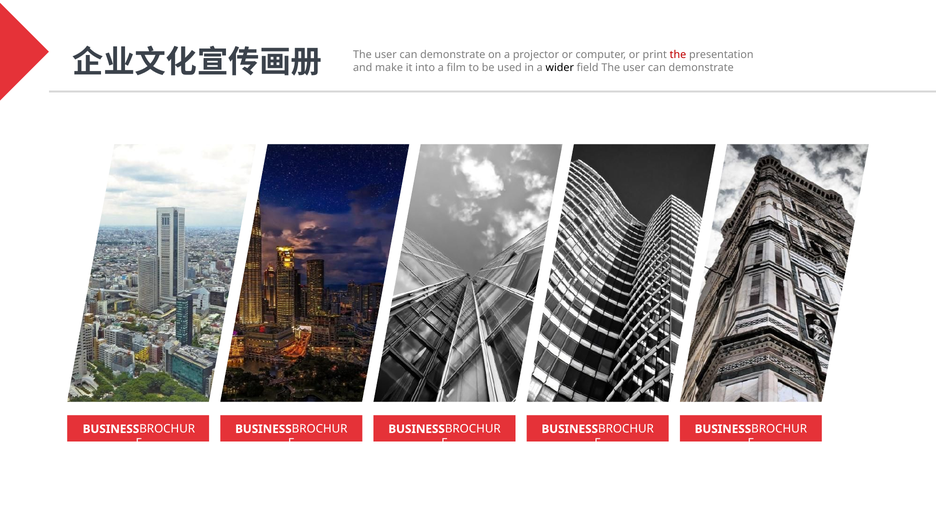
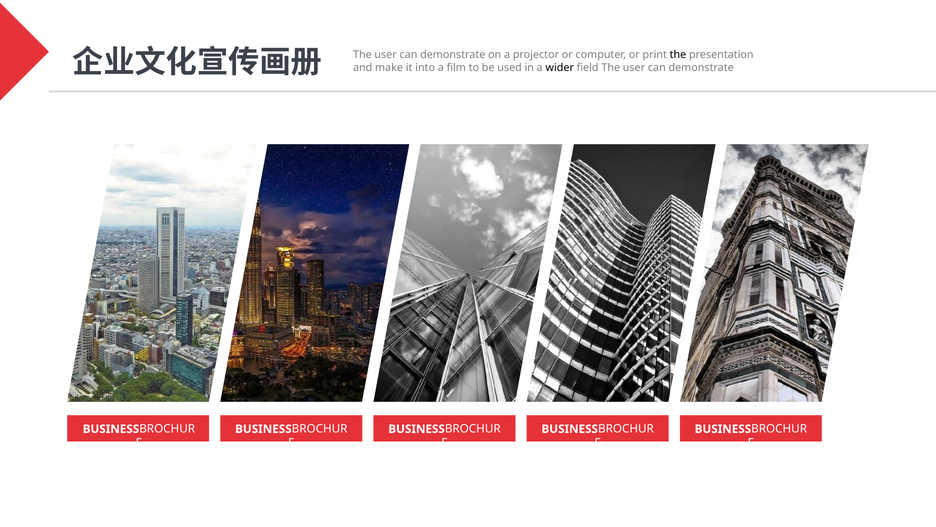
the at (678, 55) colour: red -> black
